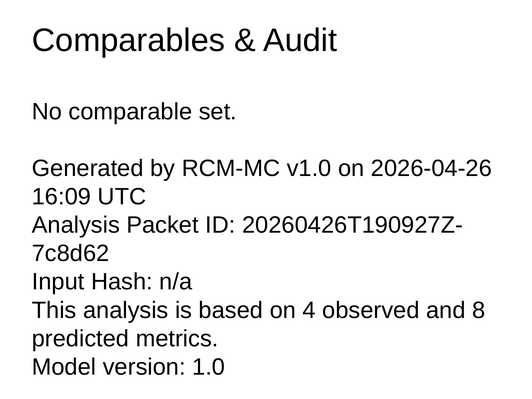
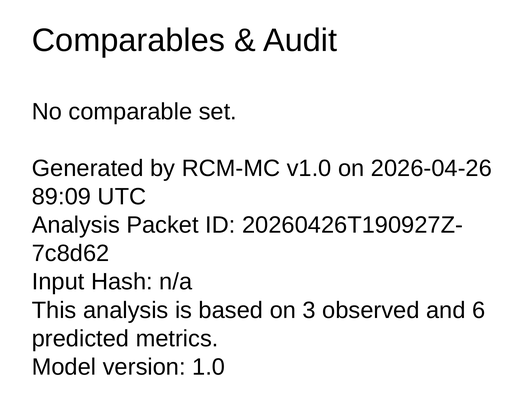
16:09: 16:09 -> 89:09
4: 4 -> 3
8: 8 -> 6
